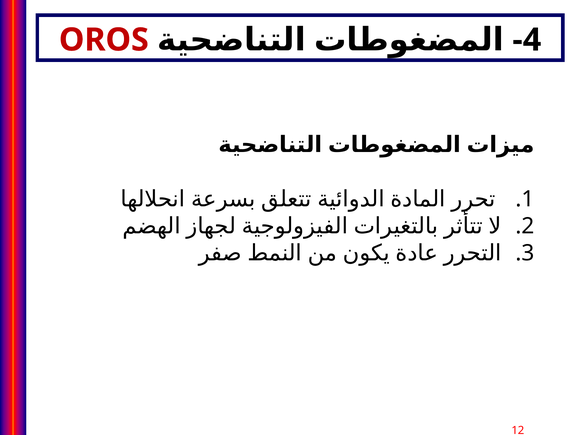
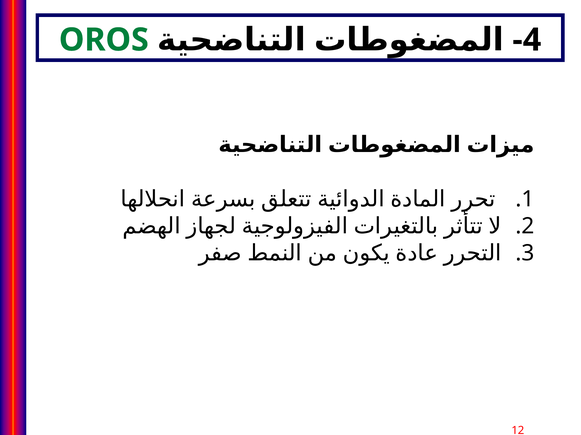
OROS colour: red -> green
